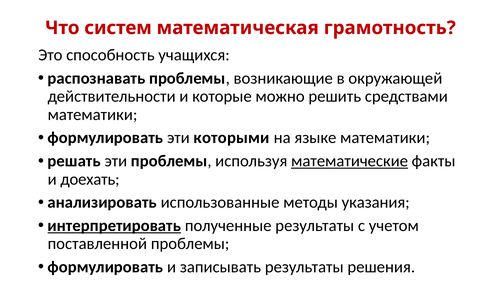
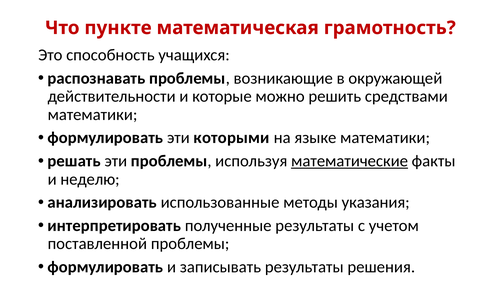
систем: систем -> пункте
доехать: доехать -> неделю
интерпретировать underline: present -> none
